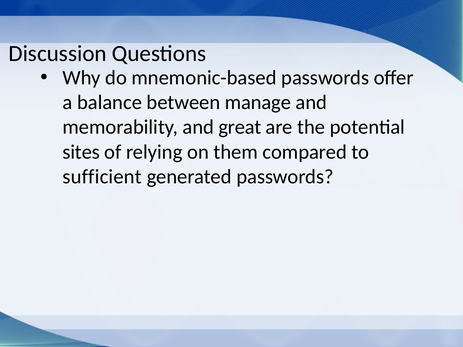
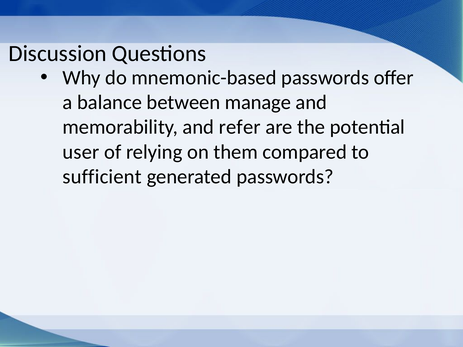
great: great -> refer
sites: sites -> user
